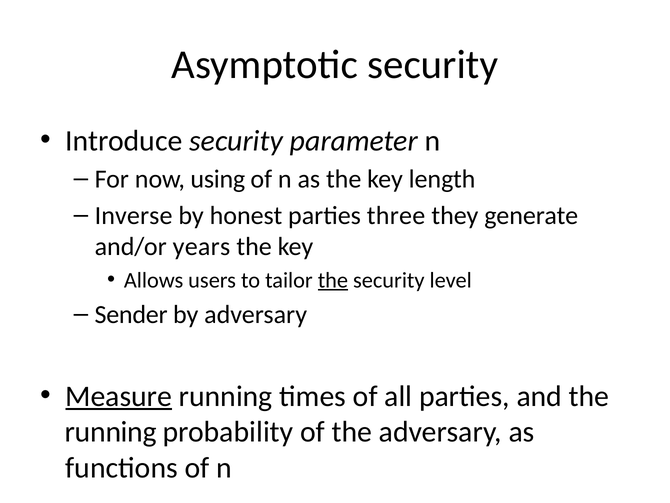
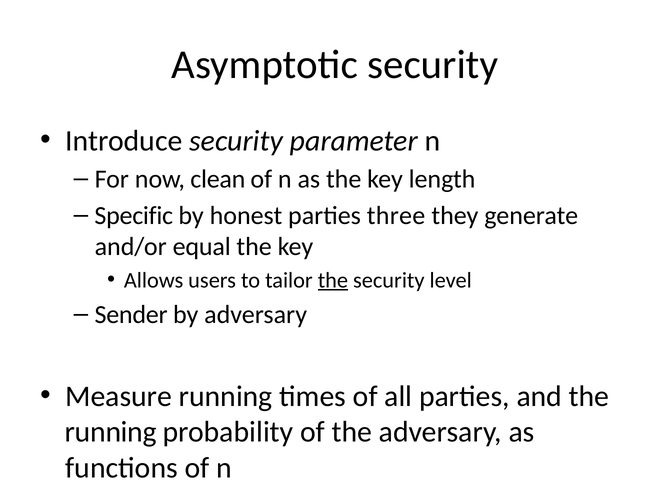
using: using -> clean
Inverse: Inverse -> Specific
years: years -> equal
Measure underline: present -> none
